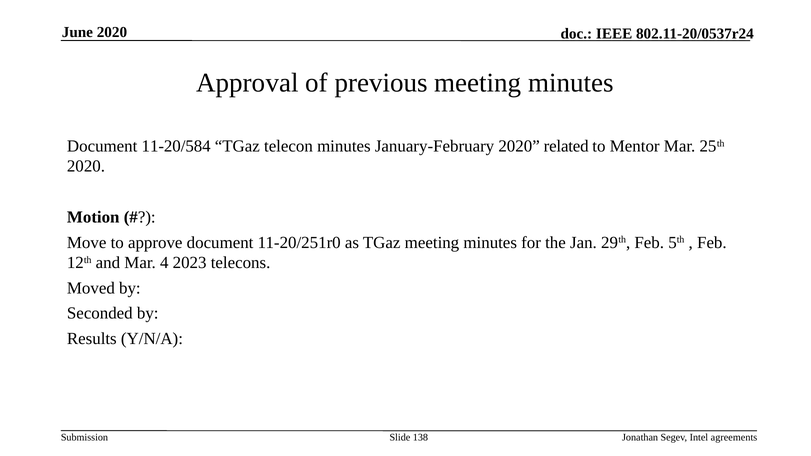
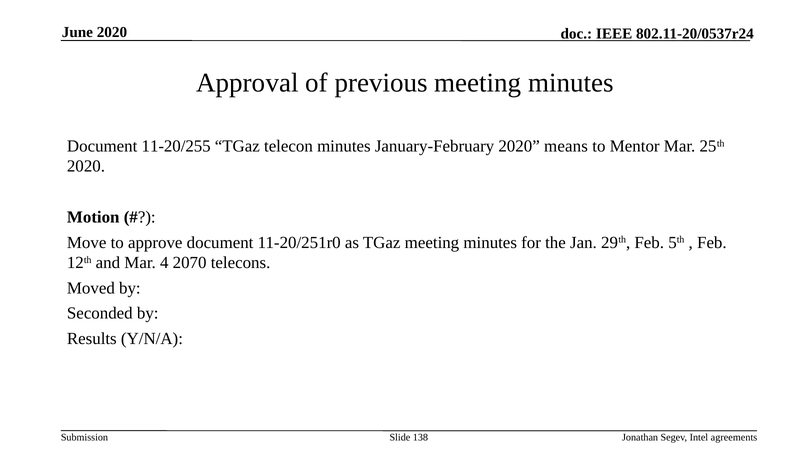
11-20/584: 11-20/584 -> 11-20/255
related: related -> means
2023: 2023 -> 2070
